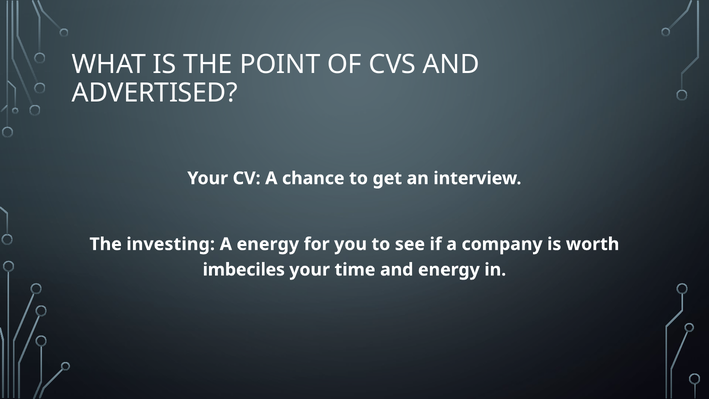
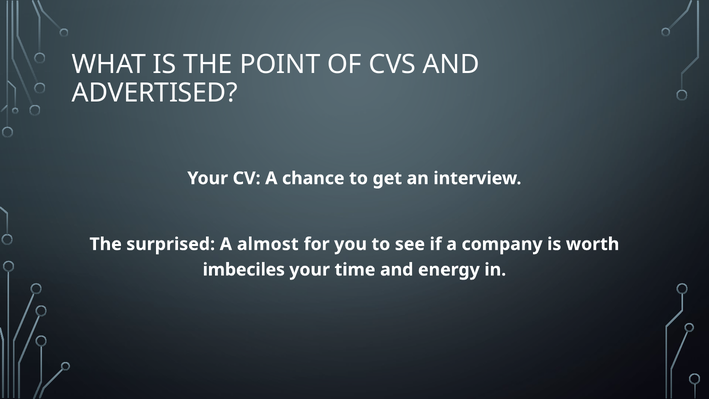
investing: investing -> surprised
A energy: energy -> almost
